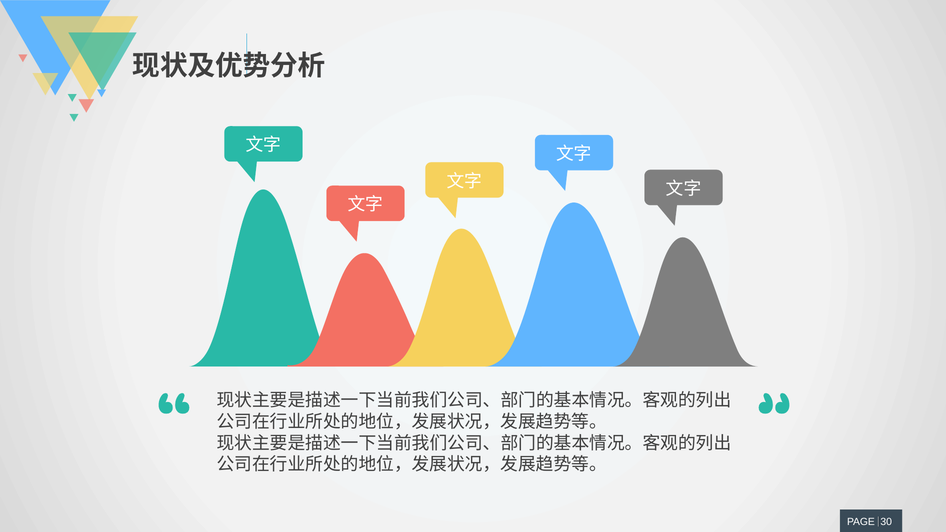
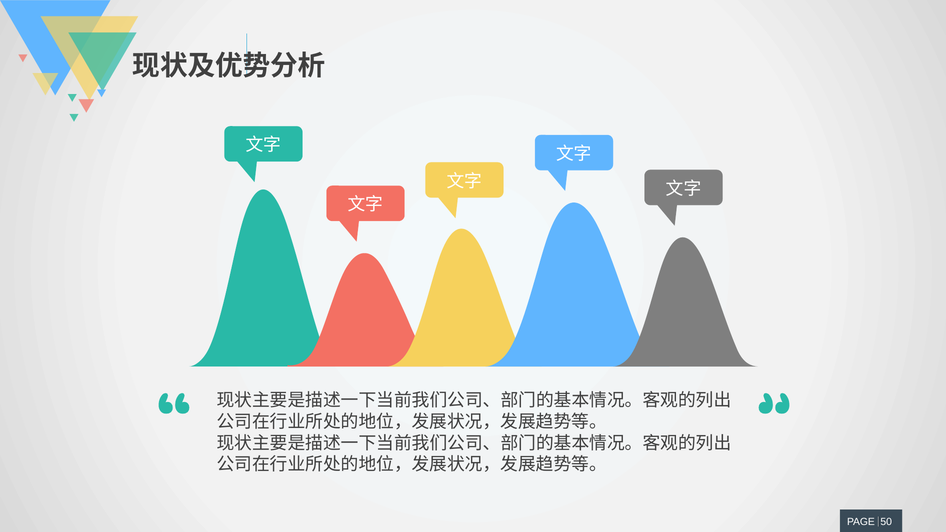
30: 30 -> 50
